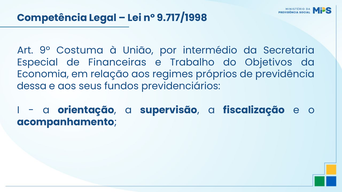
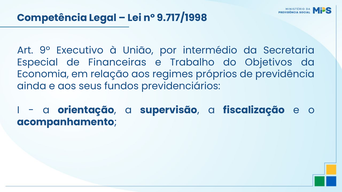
Costuma: Costuma -> Executivo
dessa: dessa -> ainda
